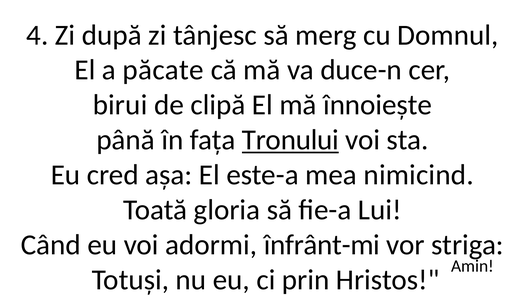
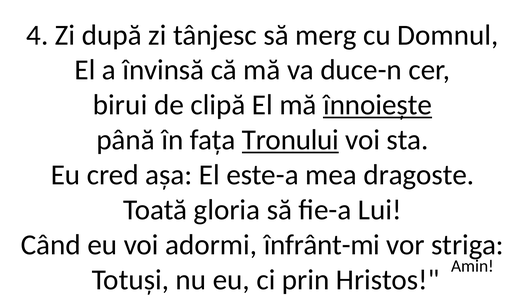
păcate: păcate -> învinsă
înnoiește underline: none -> present
nimicind: nimicind -> dragoste
